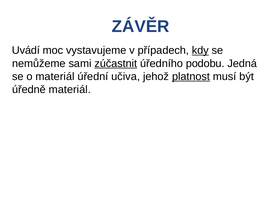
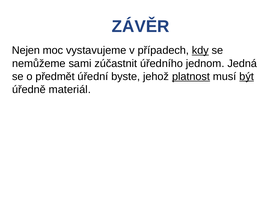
Uvádí: Uvádí -> Nejen
zúčastnit underline: present -> none
podobu: podobu -> jednom
o materiál: materiál -> předmět
učiva: učiva -> byste
být underline: none -> present
